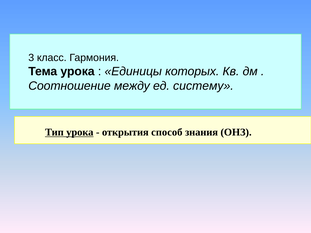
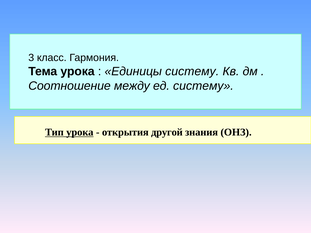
Единицы которых: которых -> систему
способ: способ -> другой
